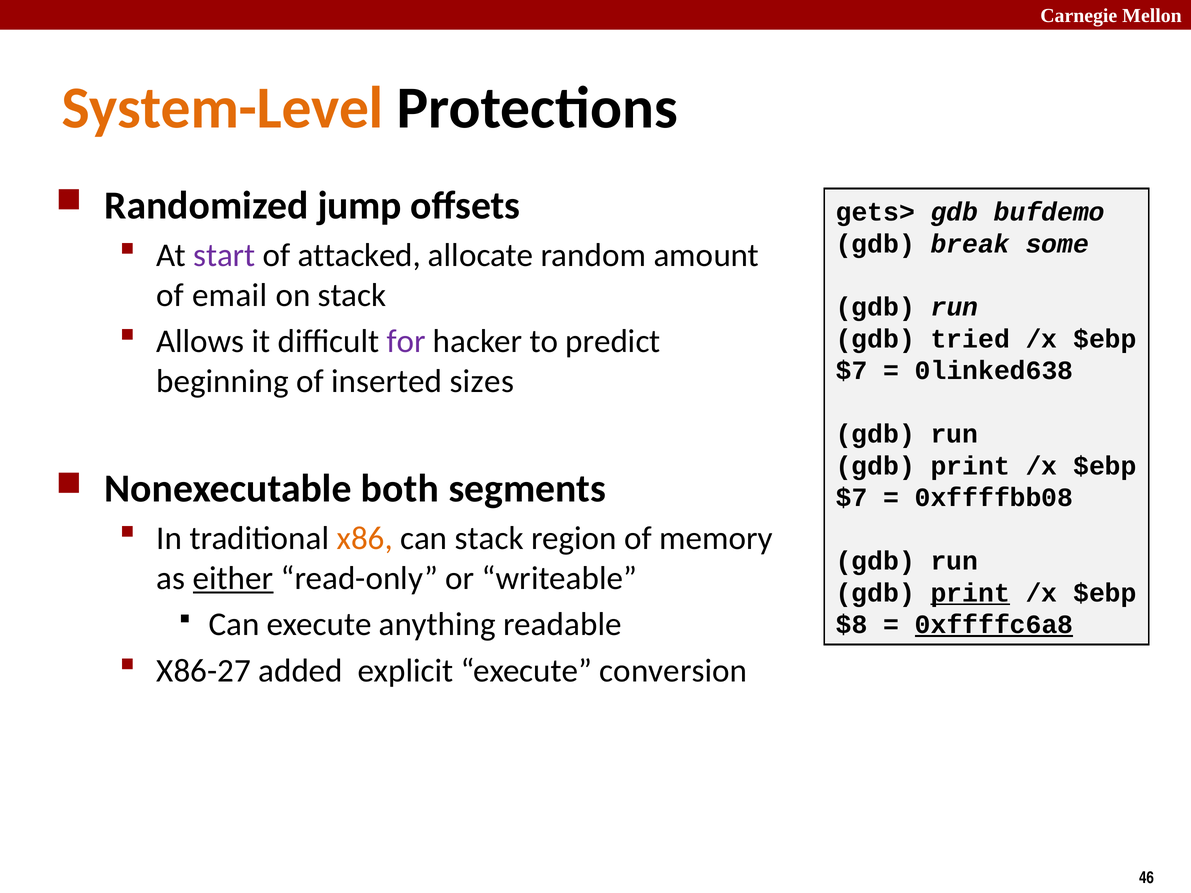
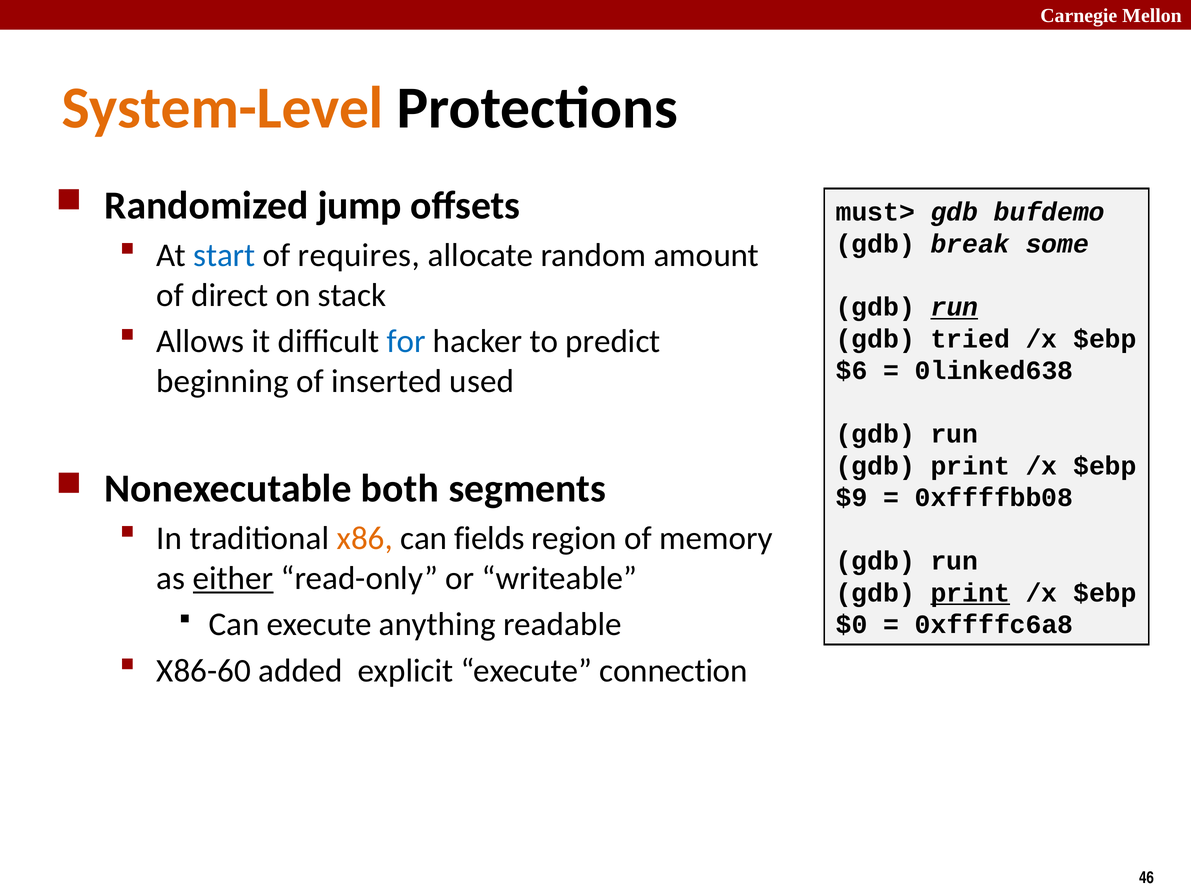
gets>: gets> -> must>
start colour: purple -> blue
attacked: attacked -> requires
email: email -> direct
run at (954, 307) underline: none -> present
for colour: purple -> blue
$7 at (852, 371): $7 -> $6
sizes: sizes -> used
$7 at (852, 498): $7 -> $9
can stack: stack -> fields
$8: $8 -> $0
0xffffc6a8 underline: present -> none
X86-27: X86-27 -> X86-60
conversion: conversion -> connection
